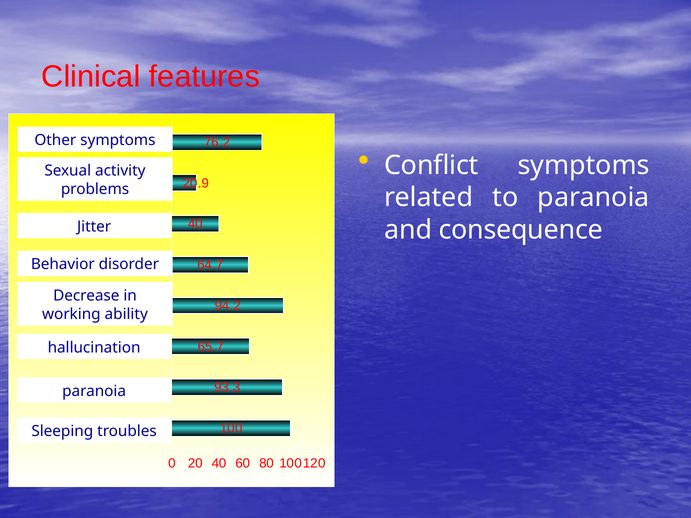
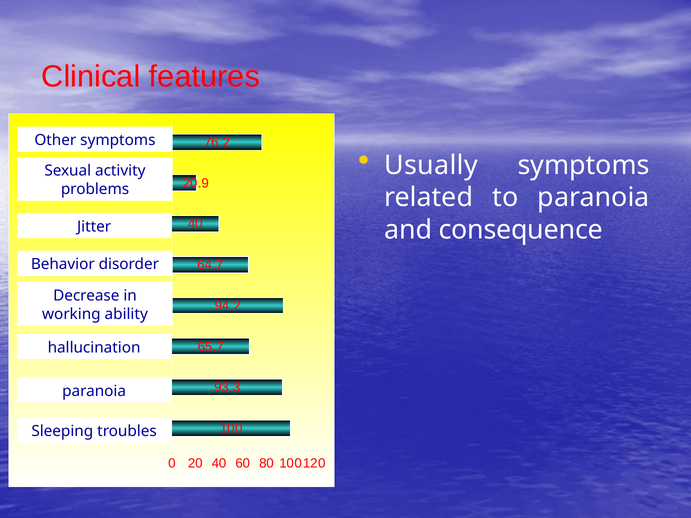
Conflict: Conflict -> Usually
